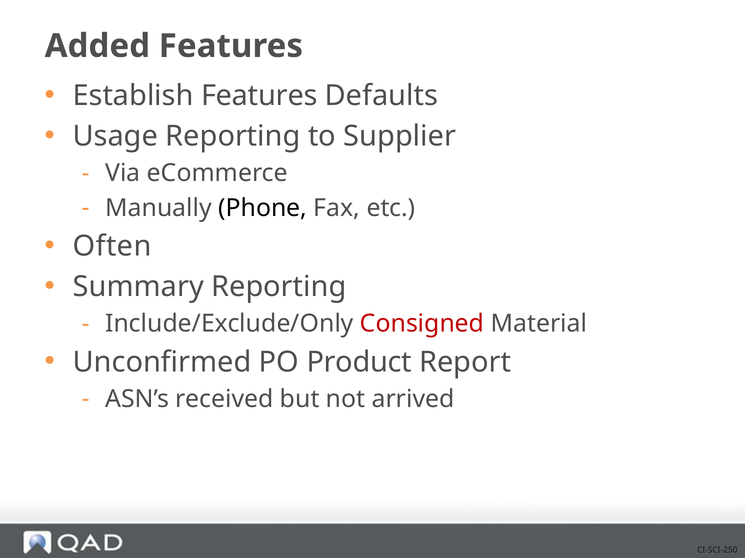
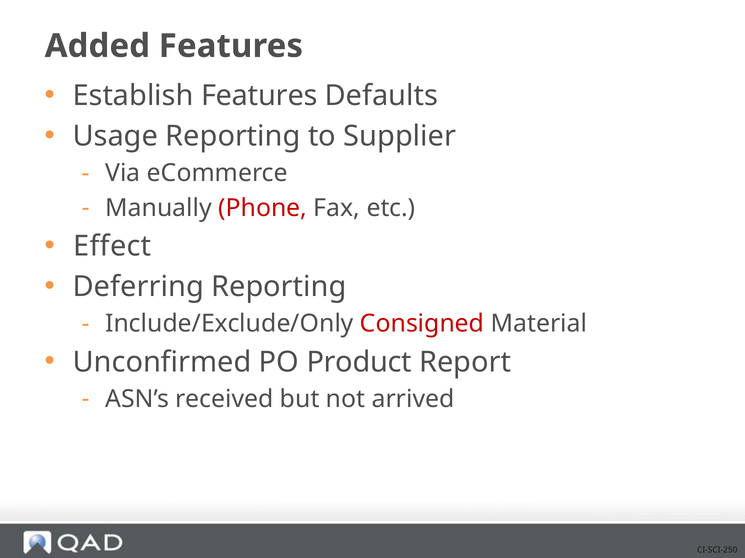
Phone colour: black -> red
Often: Often -> Effect
Summary: Summary -> Deferring
